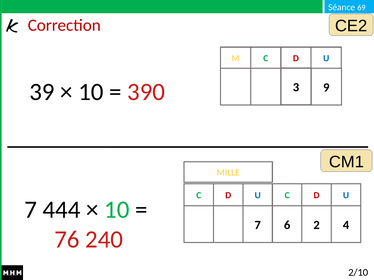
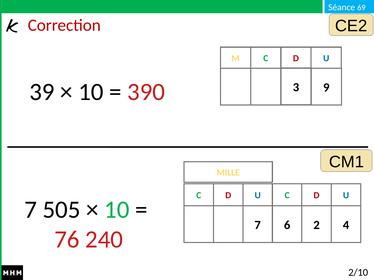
444: 444 -> 505
